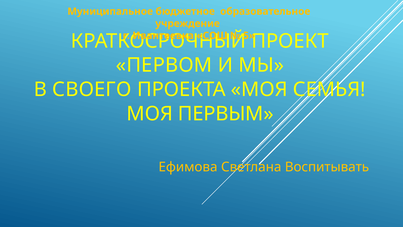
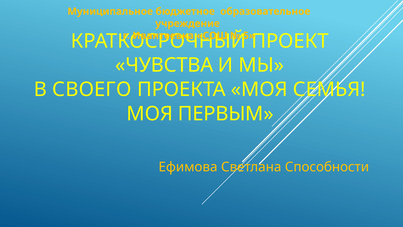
ПЕРВОМ: ПЕРВОМ -> ЧУВСТВА
Воспитывать: Воспитывать -> Способности
